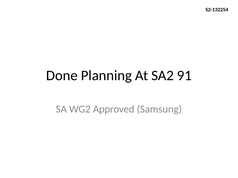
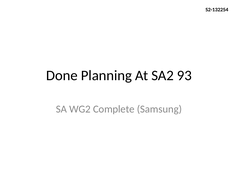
91: 91 -> 93
Approved: Approved -> Complete
